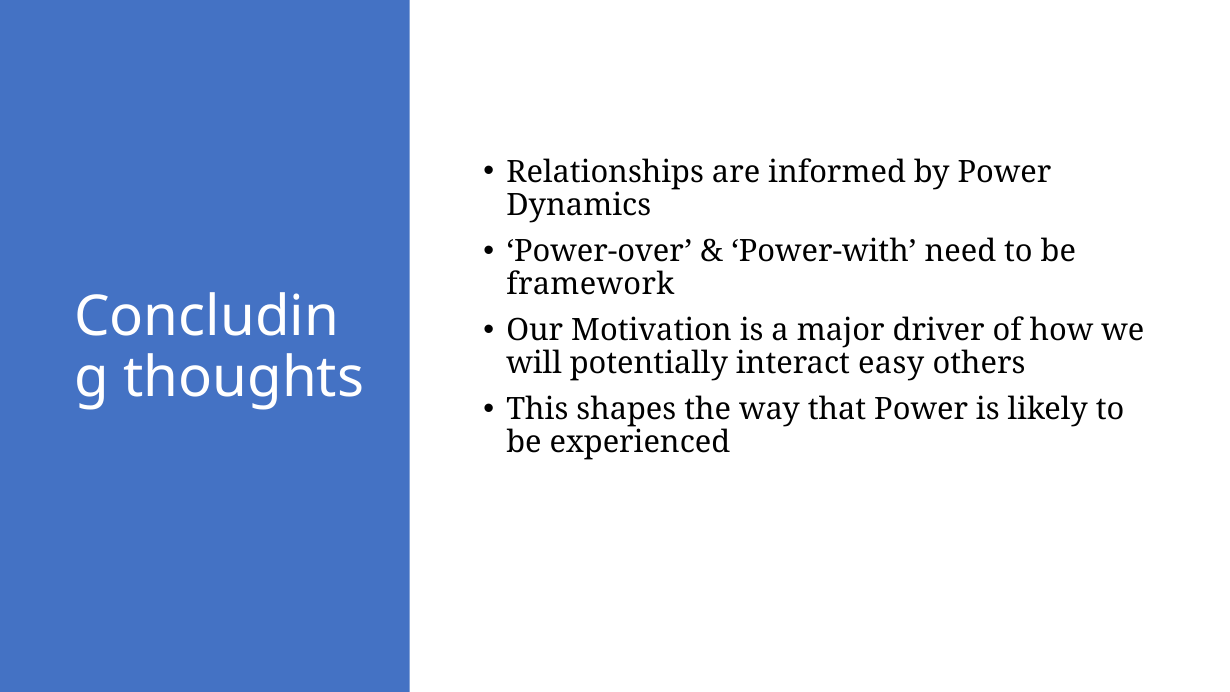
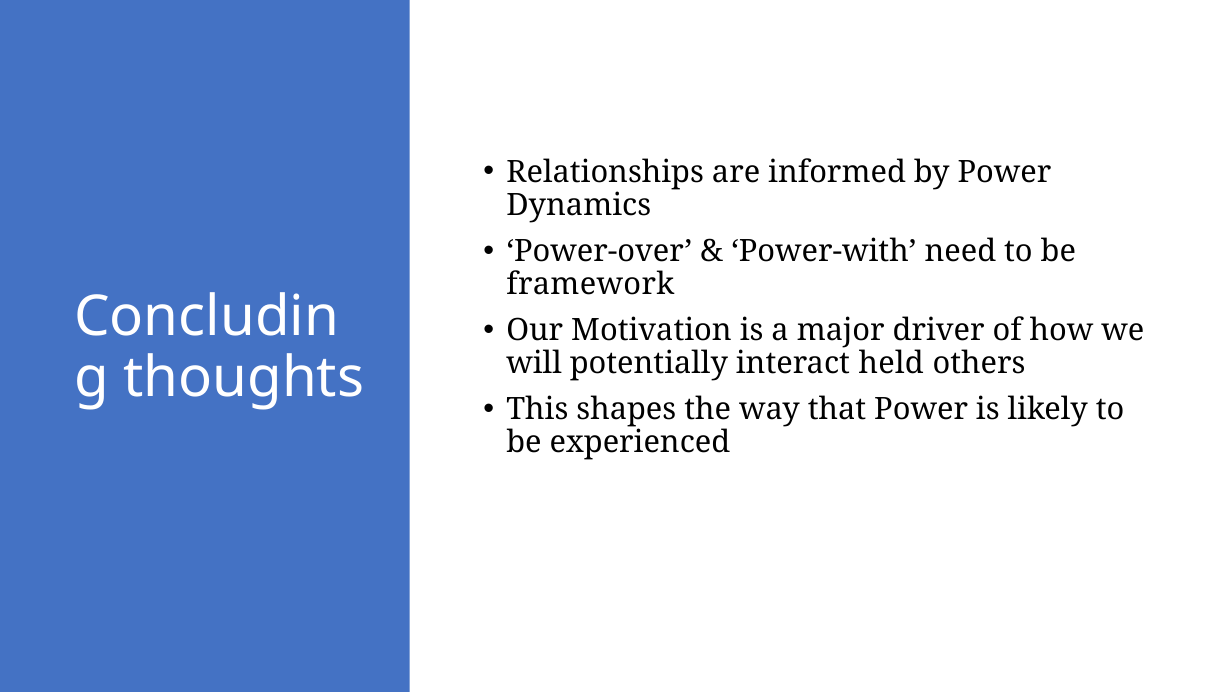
easy: easy -> held
